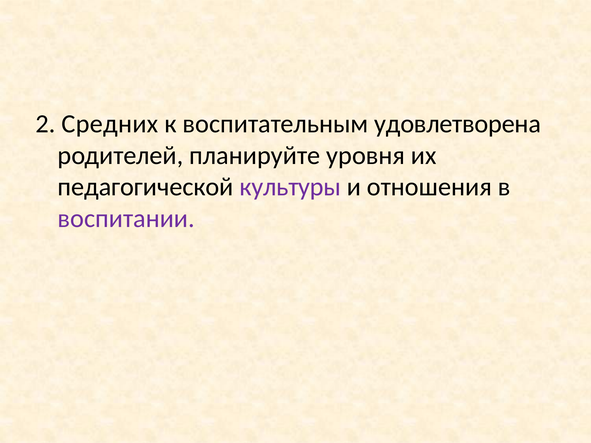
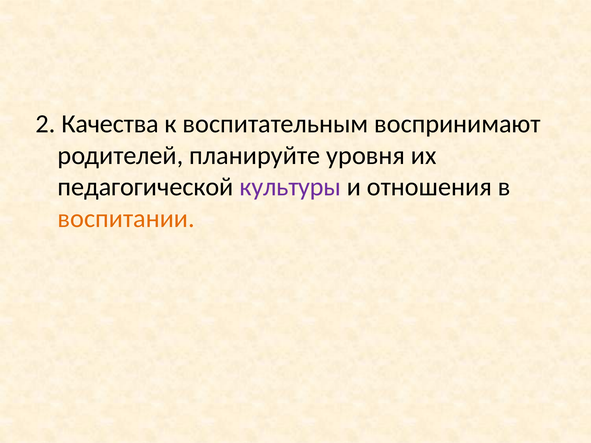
Средних: Средних -> Качества
удовлетворена: удовлетворена -> воспринимают
воспитании colour: purple -> orange
